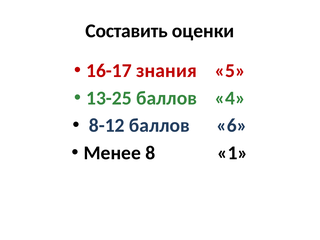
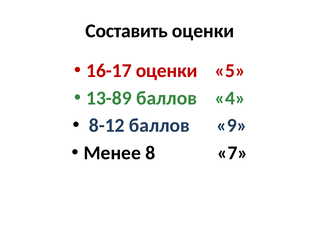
16-17 знания: знания -> оценки
13-25: 13-25 -> 13-89
6: 6 -> 9
1: 1 -> 7
